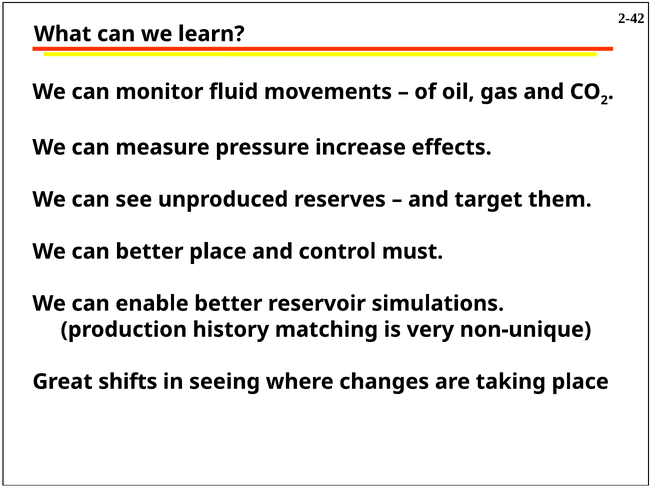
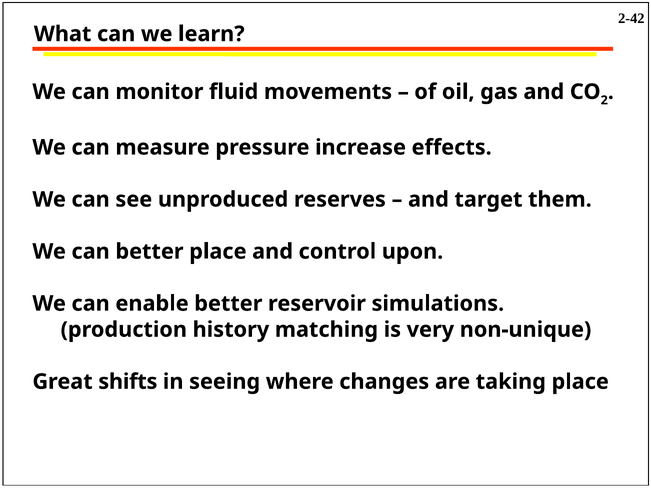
must: must -> upon
